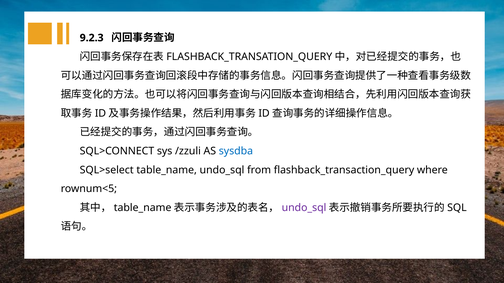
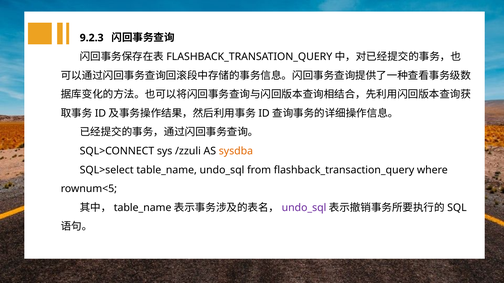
sysdba colour: blue -> orange
